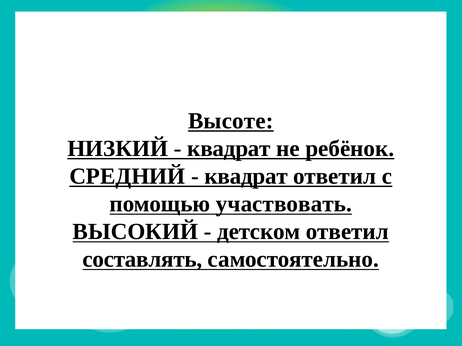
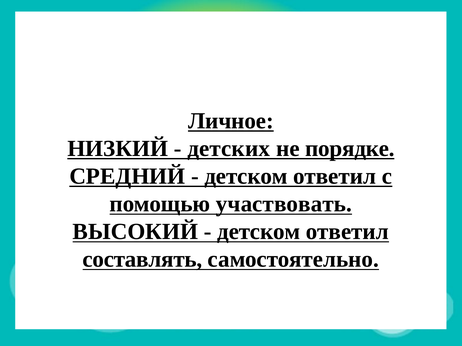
Высоте: Высоте -> Личное
квадрат at (229, 149): квадрат -> детских
ребёнок: ребёнок -> порядке
квадрат at (246, 177): квадрат -> детском
